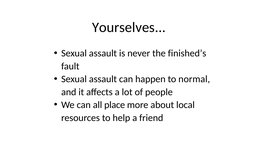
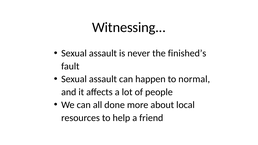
Yourselves: Yourselves -> Witnessing
place: place -> done
